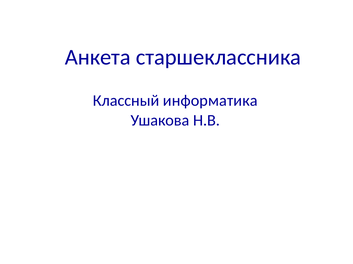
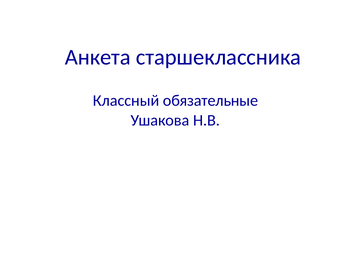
информатика: информатика -> обязательные
